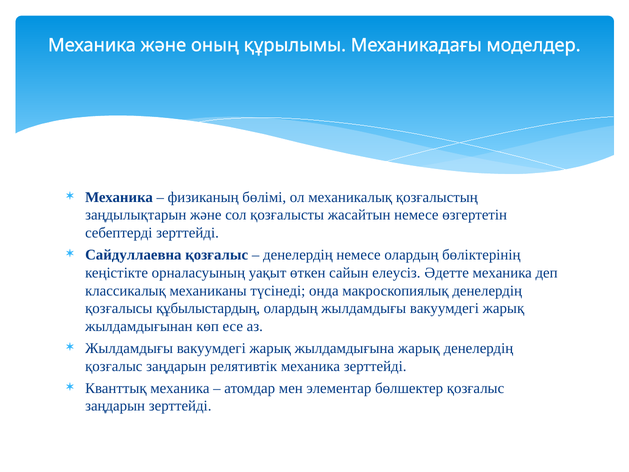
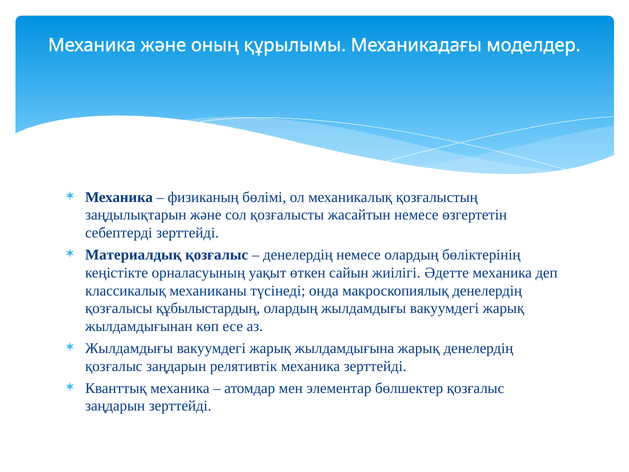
Сайдуллаевна: Сайдуллаевна -> Материалдық
елеусіз: елеусіз -> жиілігі
